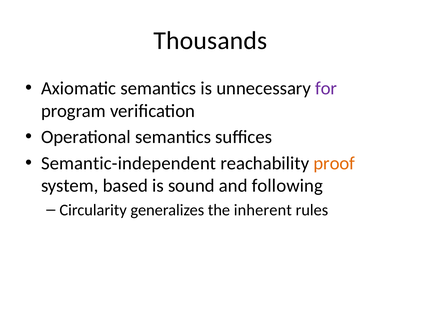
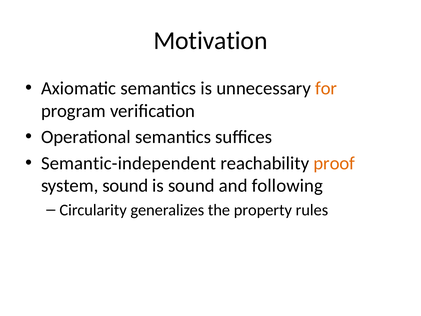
Thousands: Thousands -> Motivation
for colour: purple -> orange
system based: based -> sound
inherent: inherent -> property
